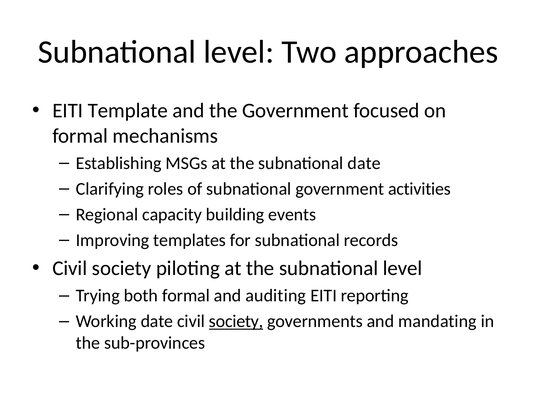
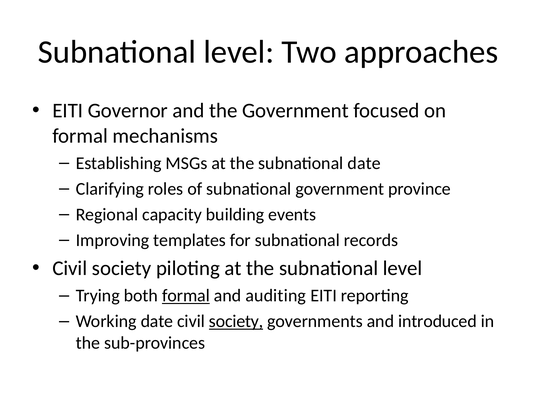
Template: Template -> Governor
activities: activities -> province
formal at (186, 296) underline: none -> present
mandating: mandating -> introduced
